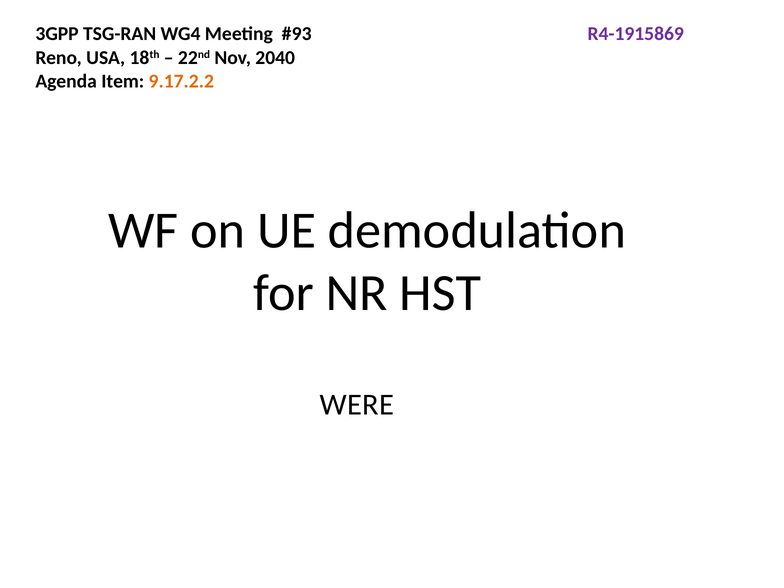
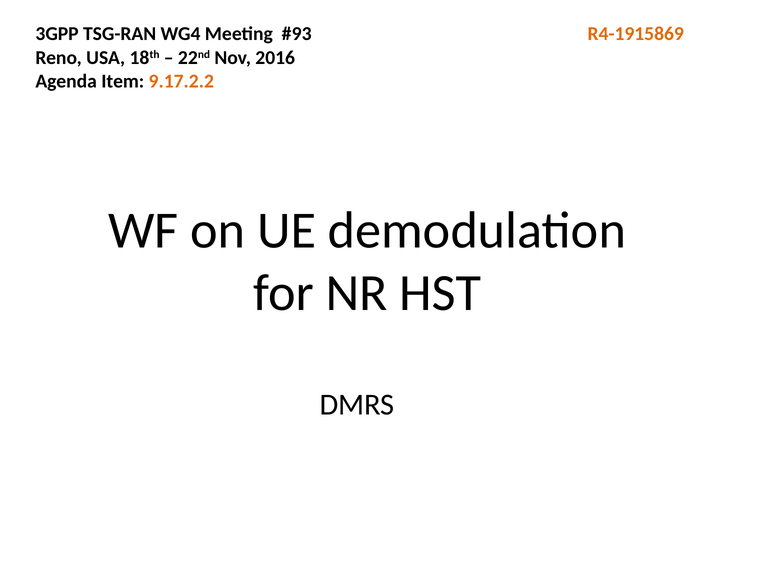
R4-1915869 colour: purple -> orange
2040: 2040 -> 2016
WERE: WERE -> DMRS
